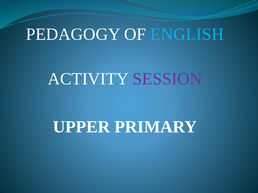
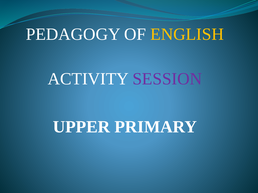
ENGLISH colour: light blue -> yellow
